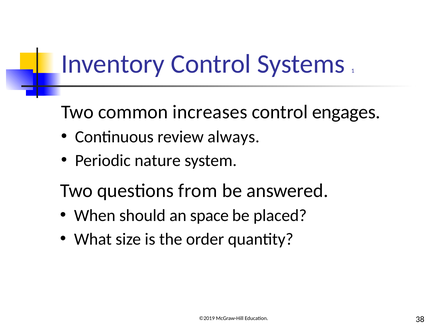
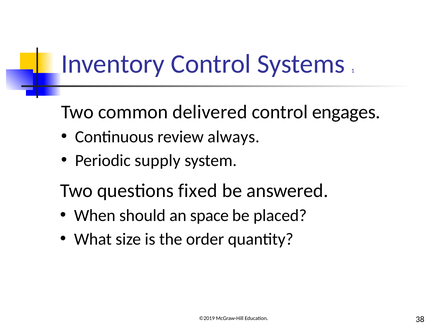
increases: increases -> delivered
nature: nature -> supply
from: from -> fixed
